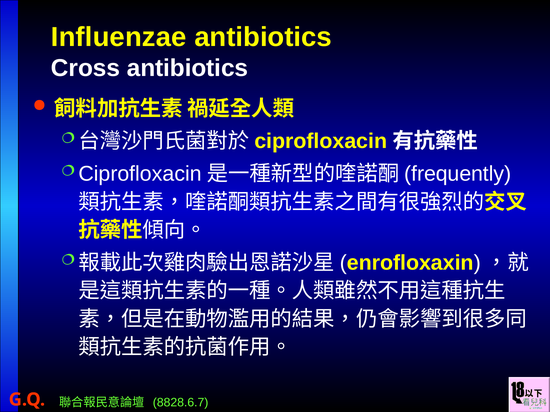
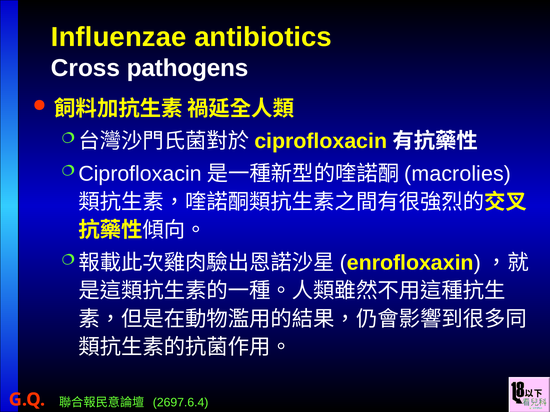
Cross antibiotics: antibiotics -> pathogens
frequently: frequently -> macrolies
8828.6.7: 8828.6.7 -> 2697.6.4
